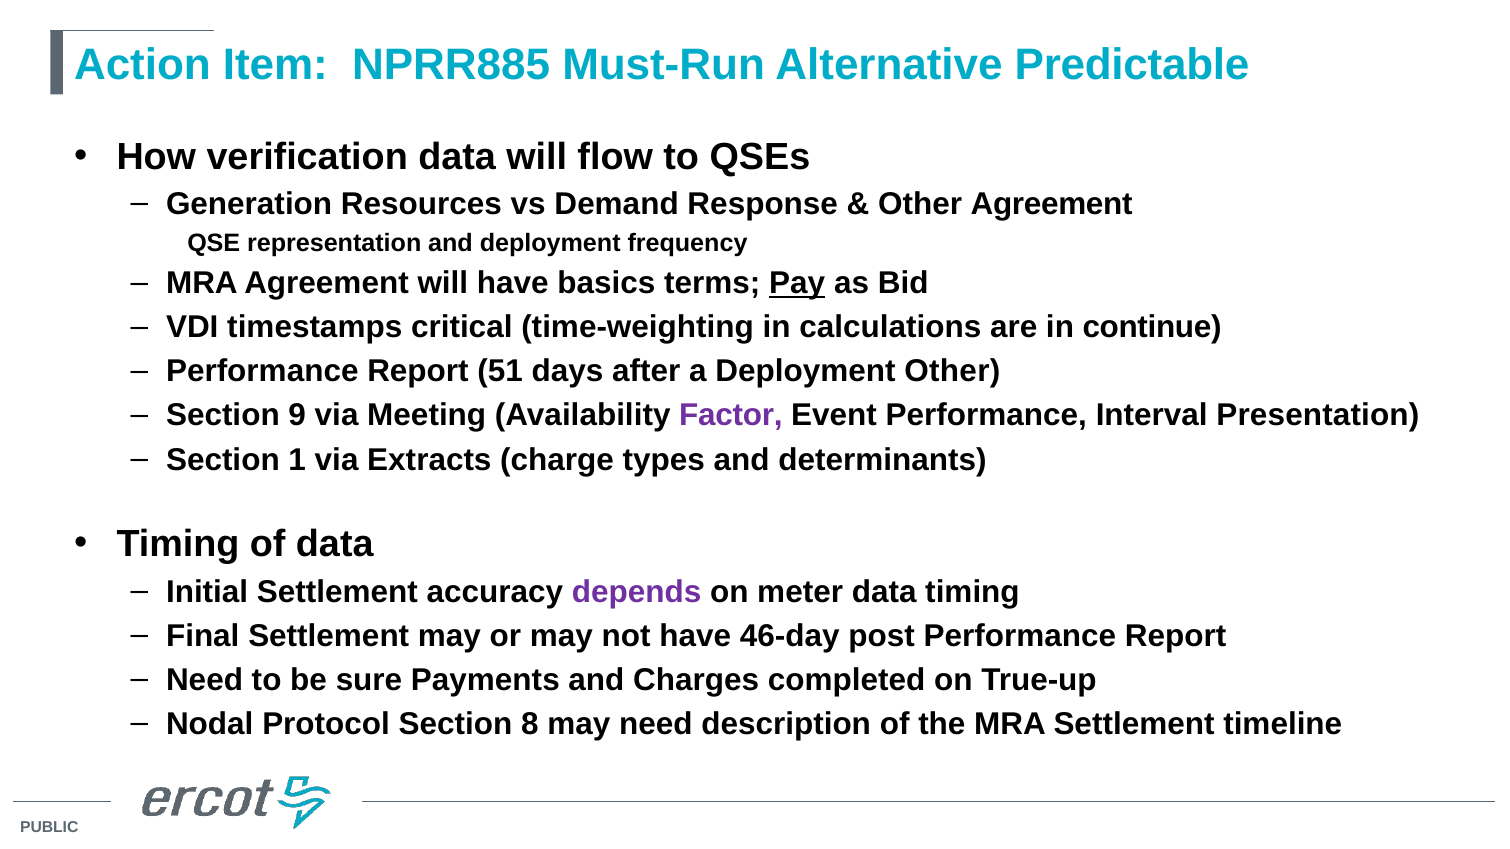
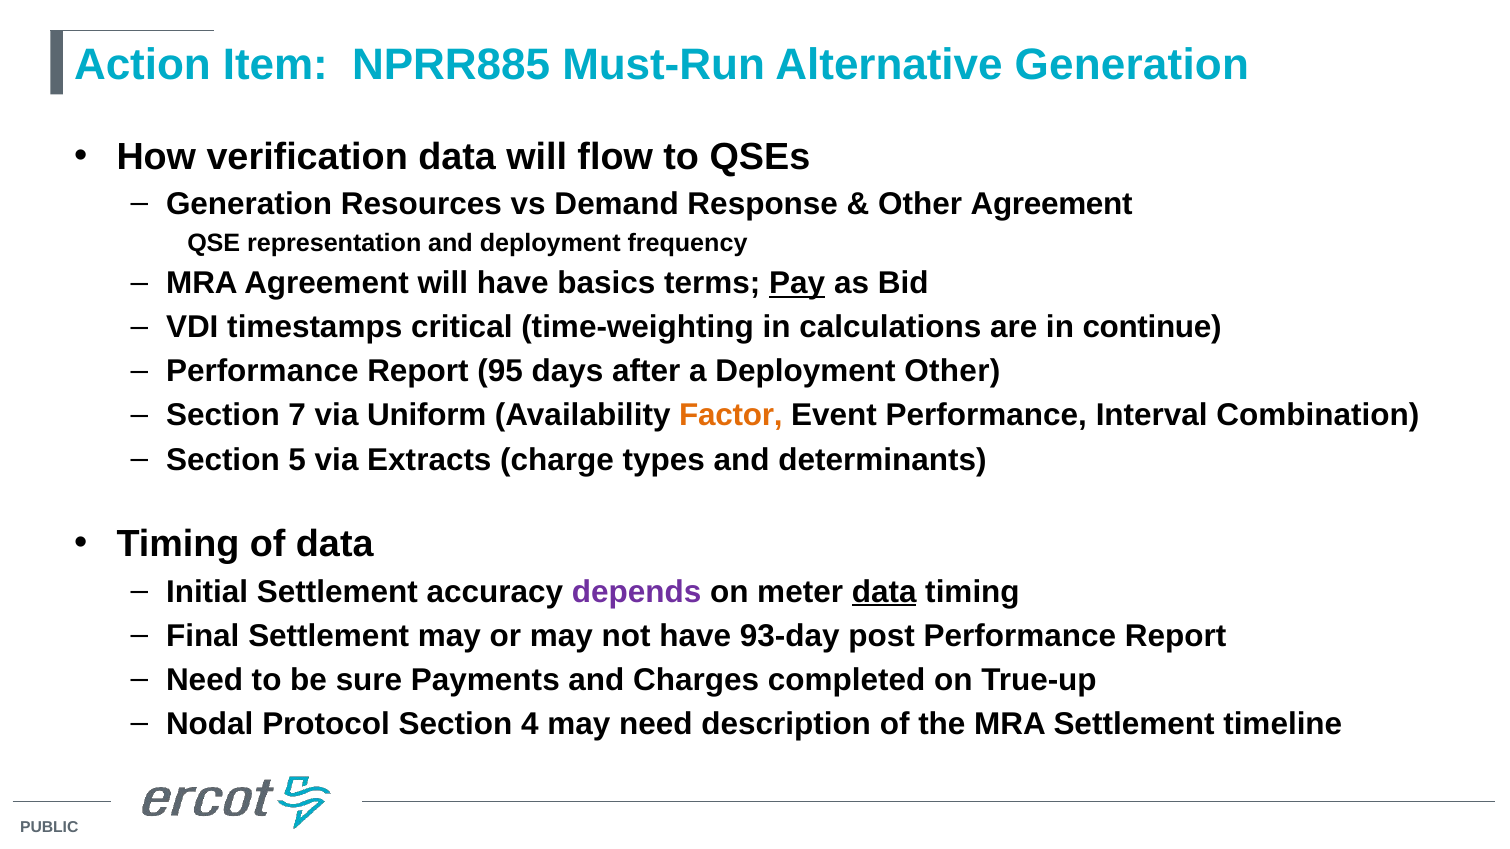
Alternative Predictable: Predictable -> Generation
51: 51 -> 95
9: 9 -> 7
Meeting: Meeting -> Uniform
Factor colour: purple -> orange
Presentation: Presentation -> Combination
1: 1 -> 5
data at (884, 592) underline: none -> present
46-day: 46-day -> 93-day
8: 8 -> 4
